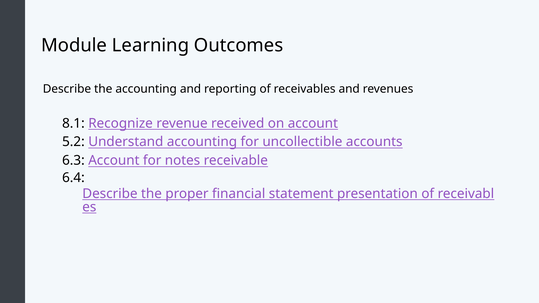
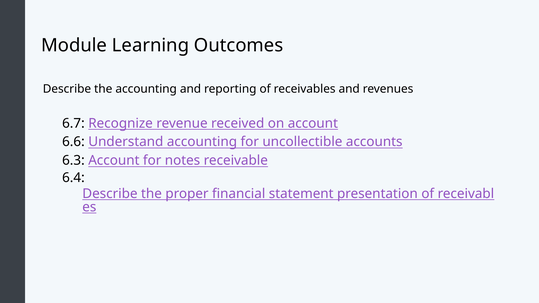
8.1: 8.1 -> 6.7
5.2: 5.2 -> 6.6
